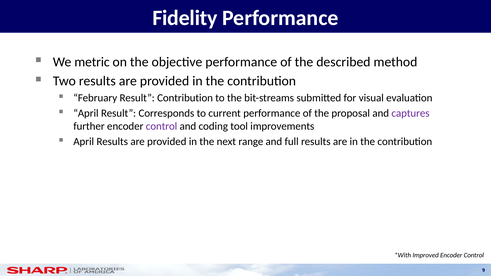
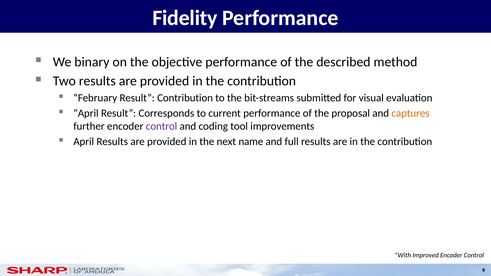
metric: metric -> binary
captures colour: purple -> orange
range: range -> name
